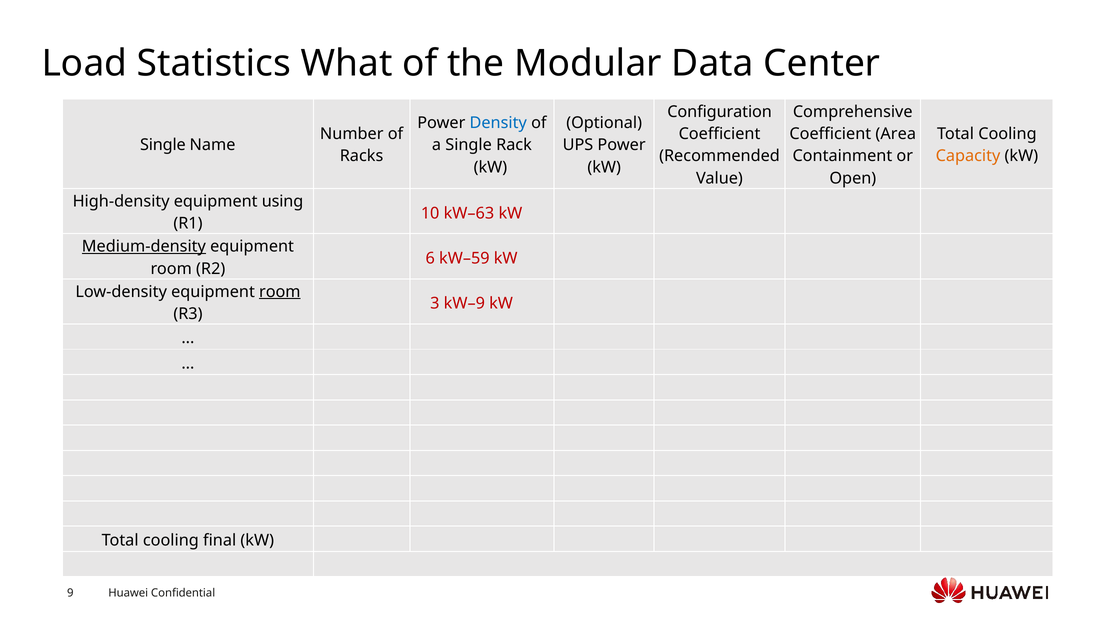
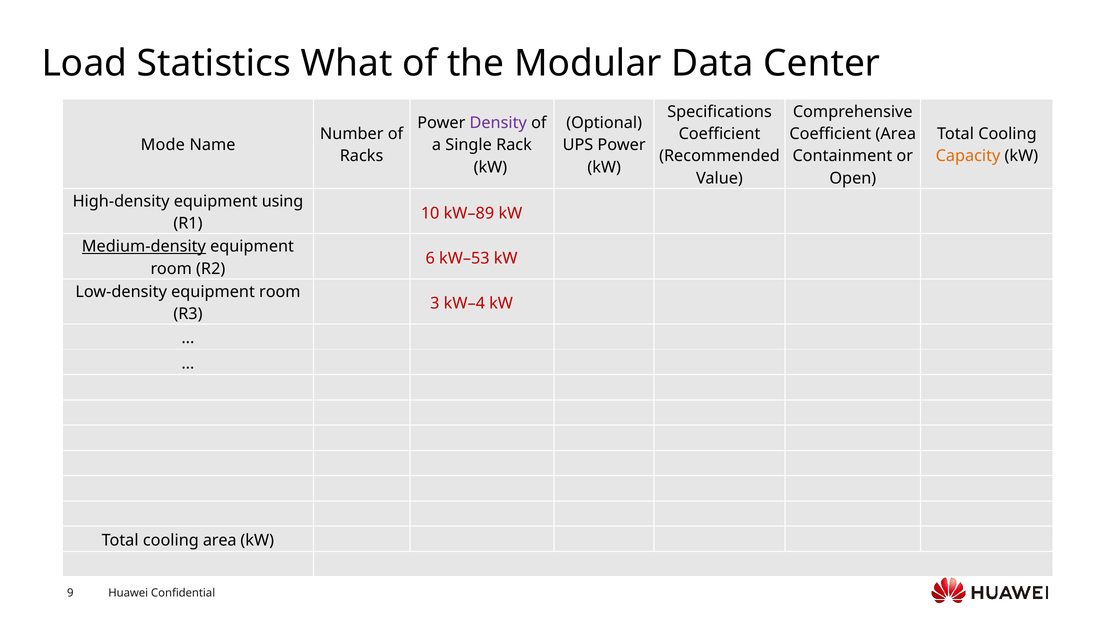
Configuration: Configuration -> Specifications
Density colour: blue -> purple
Single at (163, 145): Single -> Mode
kW–63: kW–63 -> kW–89
kW–59: kW–59 -> kW–53
room at (280, 292) underline: present -> none
kW–9: kW–9 -> kW–4
cooling final: final -> area
